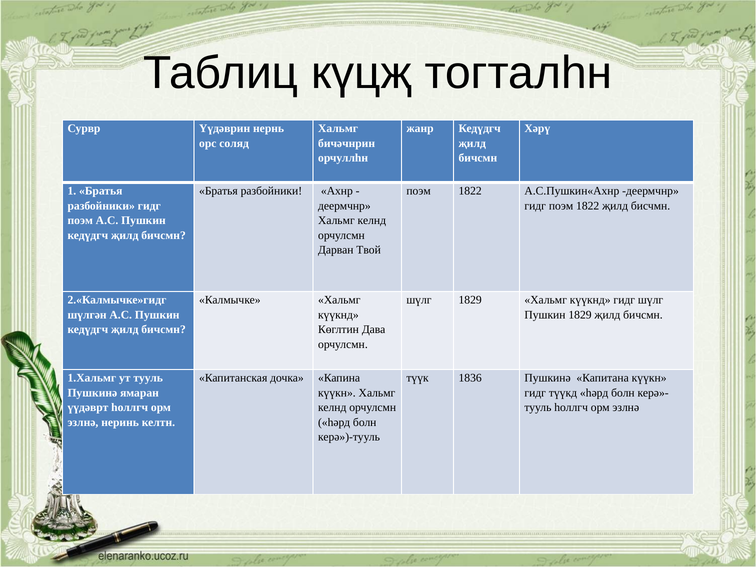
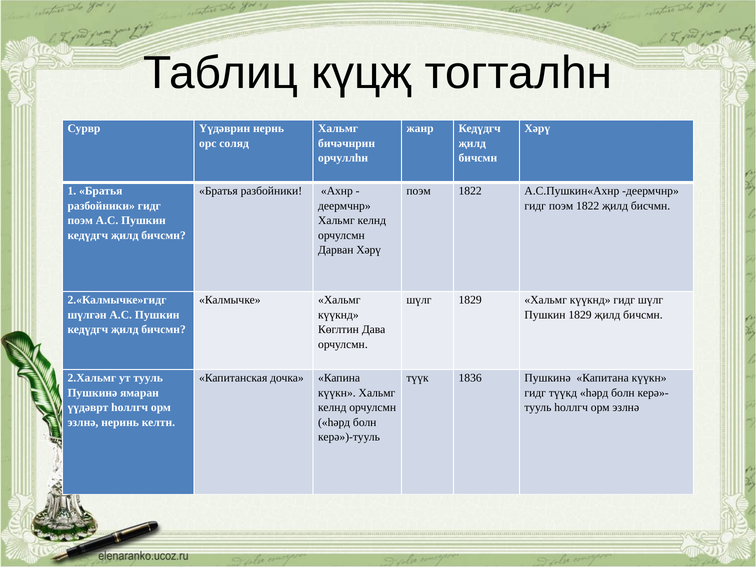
Дарван Твой: Твой -> Хəрү
1.Хальмг: 1.Хальмг -> 2.Хальмг
